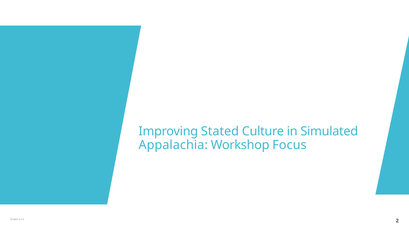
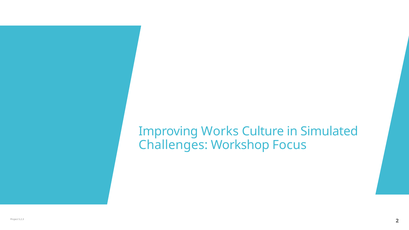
Stated: Stated -> Works
Appalachia: Appalachia -> Challenges
